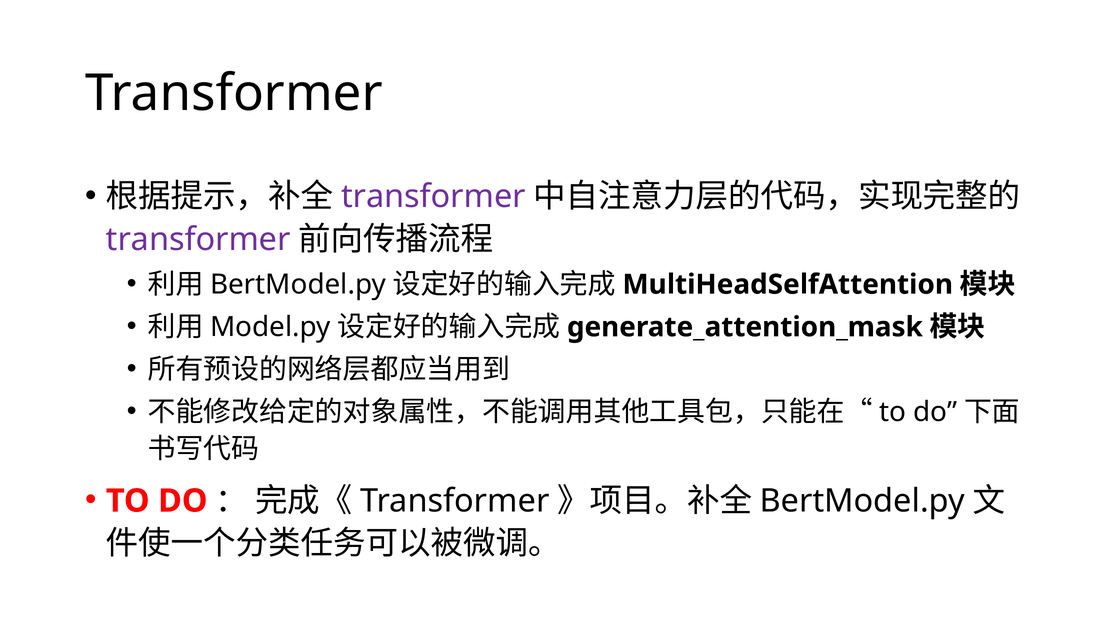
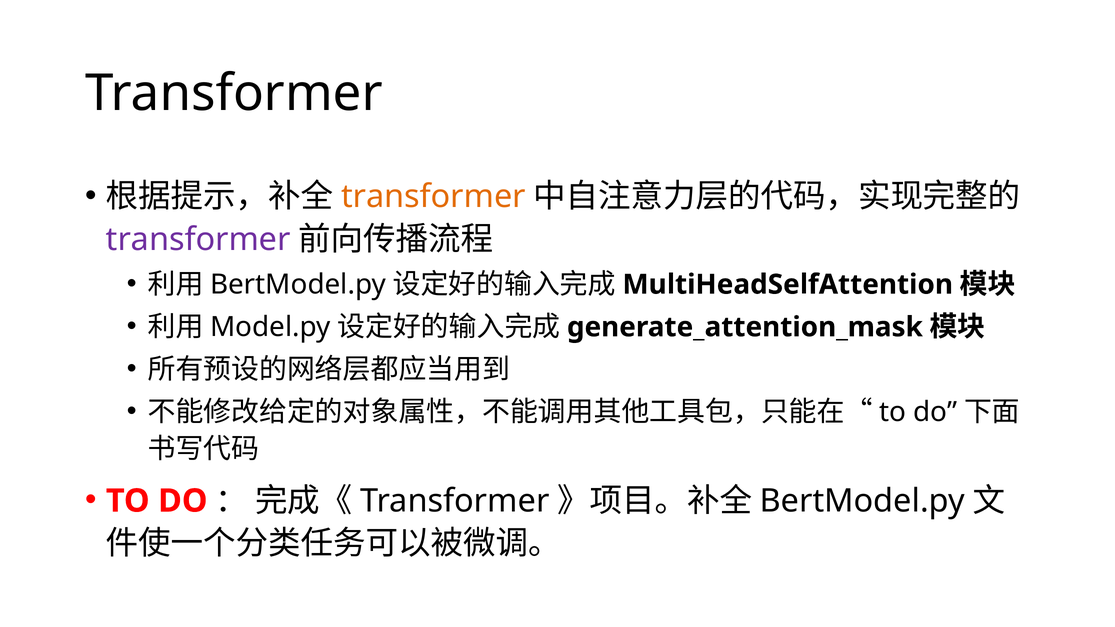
transformer at (433, 197) colour: purple -> orange
